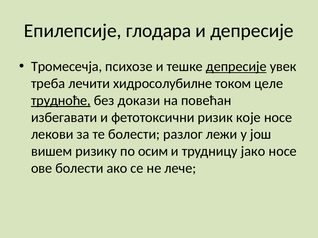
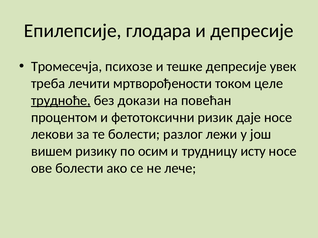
депресије at (236, 67) underline: present -> none
хидросолубилне: хидросолубилне -> мртворођености
избегавати: избегавати -> процентом
које: које -> даје
јако: јако -> исту
